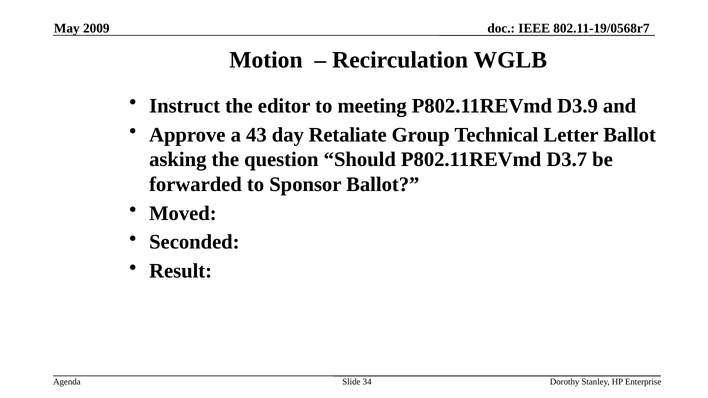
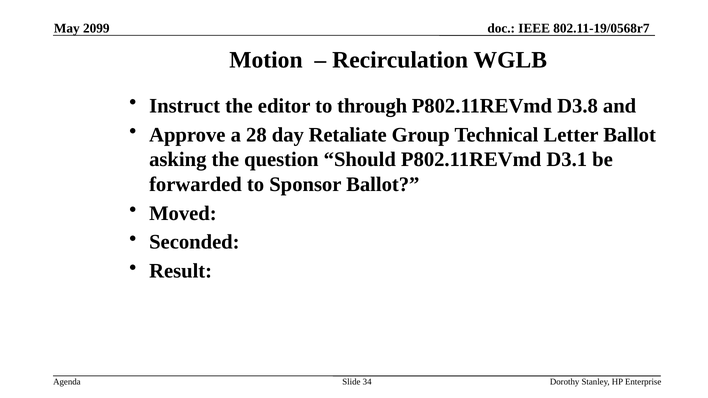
2009: 2009 -> 2099
meeting: meeting -> through
D3.9: D3.9 -> D3.8
43: 43 -> 28
D3.7: D3.7 -> D3.1
